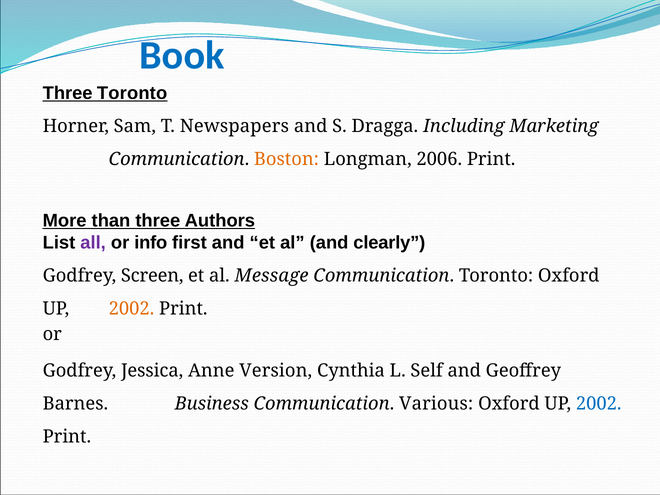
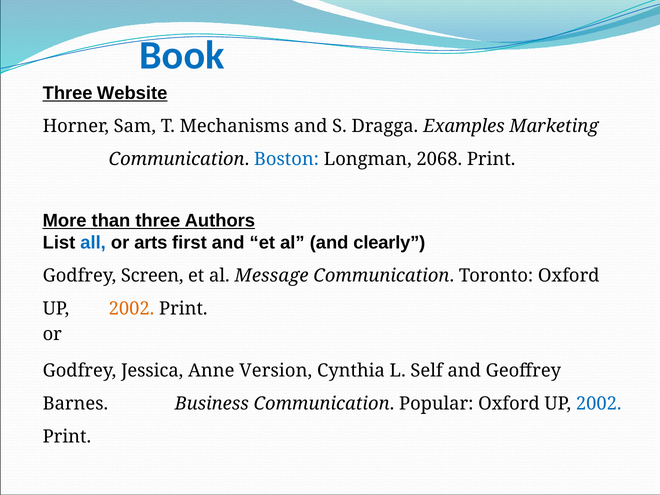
Three Toronto: Toronto -> Website
Newspapers: Newspapers -> Mechanisms
Including: Including -> Examples
Boston colour: orange -> blue
2006: 2006 -> 2068
all colour: purple -> blue
info: info -> arts
Various: Various -> Popular
